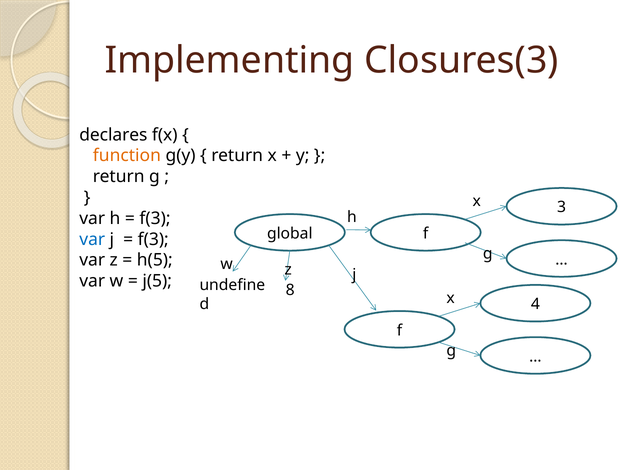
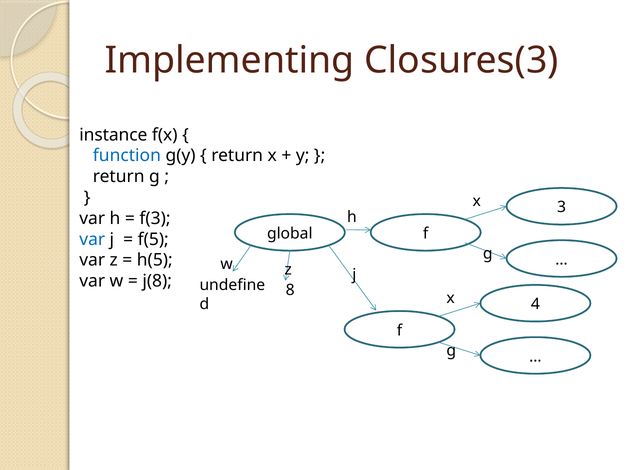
declares: declares -> instance
function colour: orange -> blue
f(3 at (153, 239): f(3 -> f(5
j(5: j(5 -> j(8
